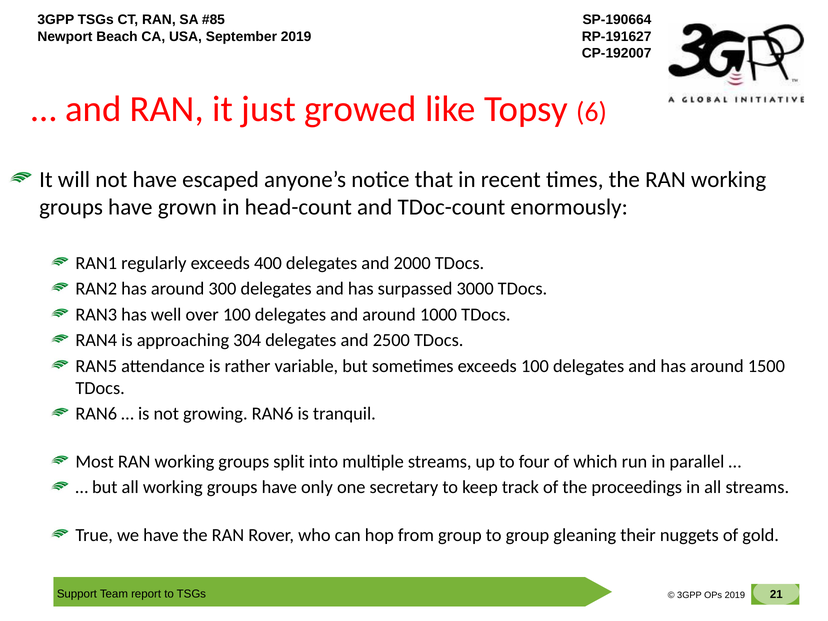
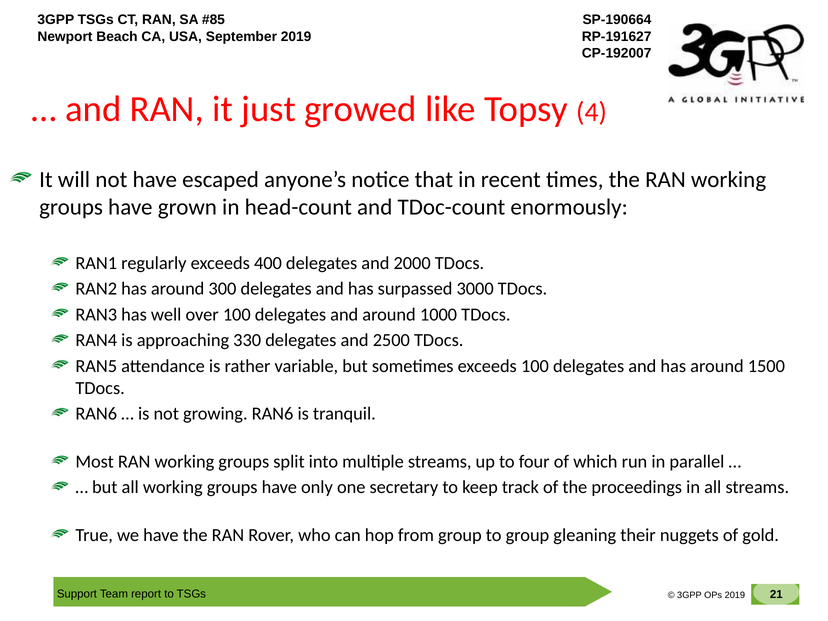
6: 6 -> 4
304: 304 -> 330
